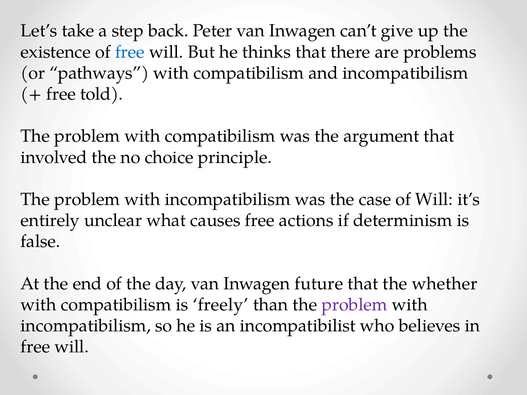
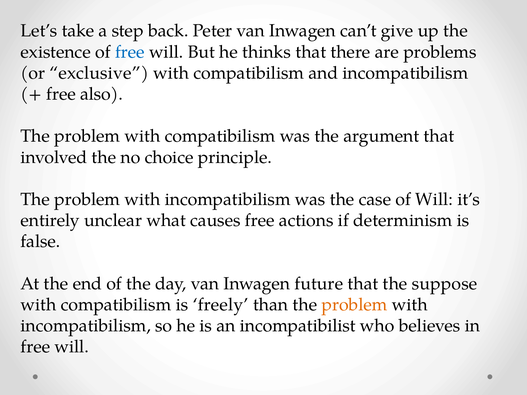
pathways: pathways -> exclusive
told: told -> also
whether: whether -> suppose
problem at (354, 305) colour: purple -> orange
